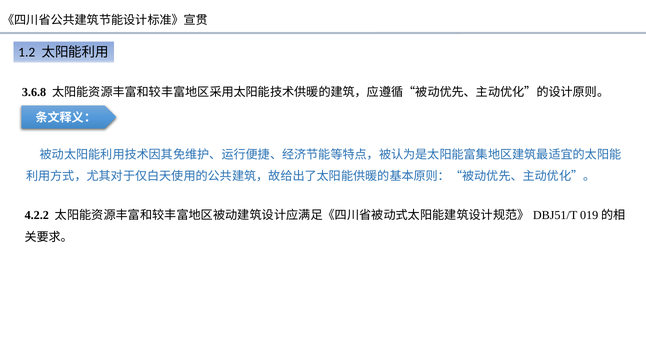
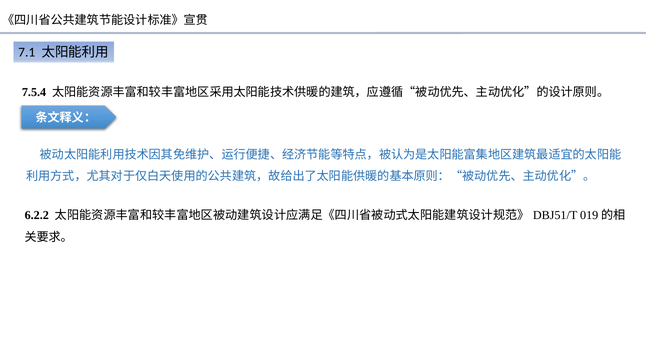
1.2: 1.2 -> 7.1
3.6.8: 3.6.8 -> 7.5.4
4.2.2: 4.2.2 -> 6.2.2
